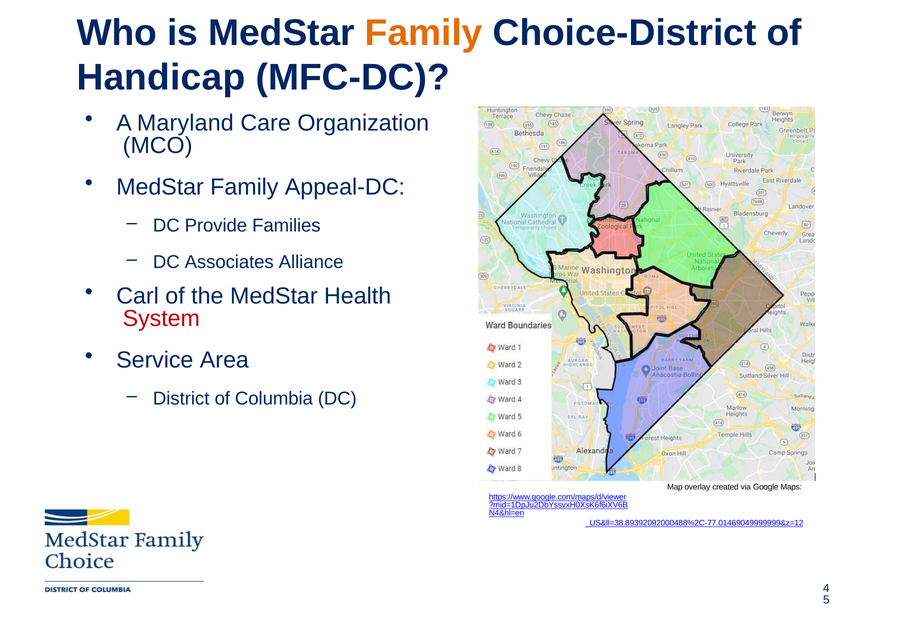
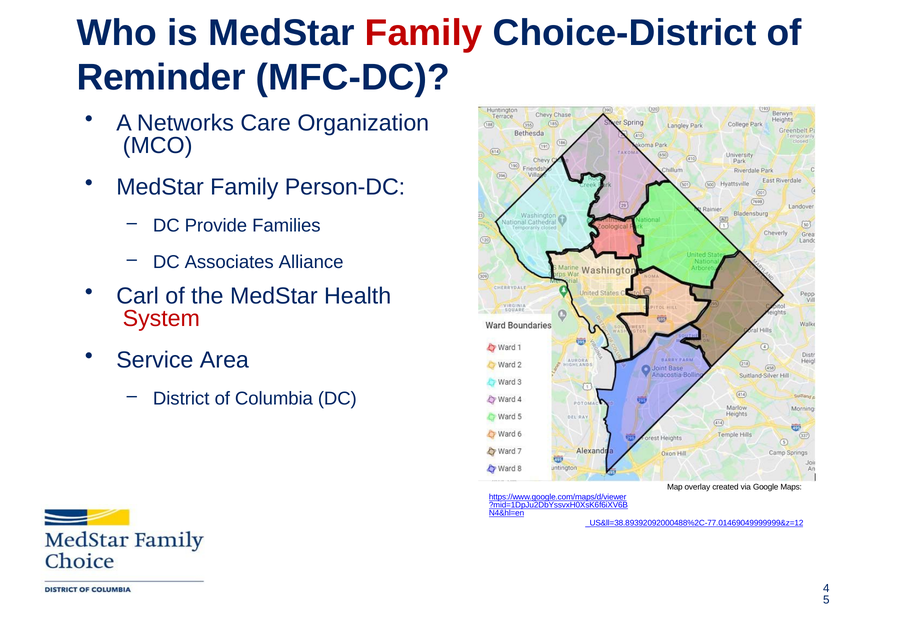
Family at (424, 33) colour: orange -> red
Handicap: Handicap -> Reminder
Maryland: Maryland -> Networks
Appeal-DC: Appeal-DC -> Person-DC
